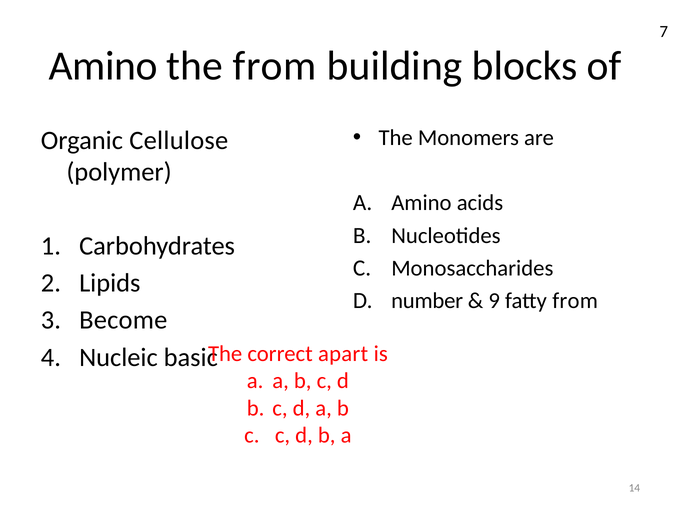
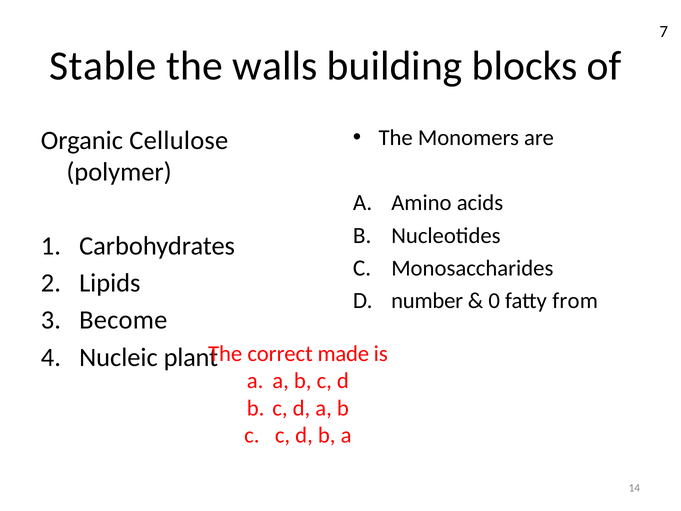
Amino at (103, 66): Amino -> Stable
the from: from -> walls
9: 9 -> 0
apart: apart -> made
basic: basic -> plant
